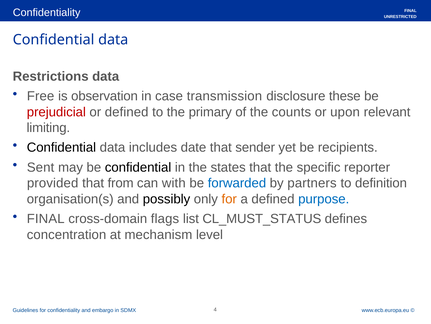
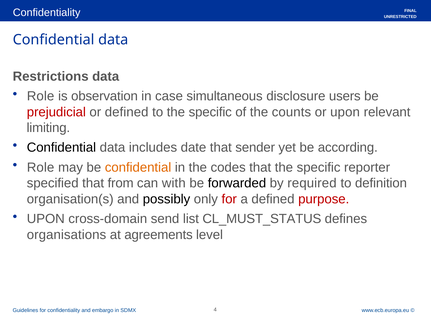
Free at (41, 96): Free -> Role
transmission: transmission -> simultaneous
these: these -> users
to the primary: primary -> specific
recipients: recipients -> according
Sent at (41, 167): Sent -> Role
confidential at (138, 167) colour: black -> orange
states: states -> codes
provided: provided -> specified
forwarded colour: blue -> black
partners: partners -> required
for at (229, 199) colour: orange -> red
purpose colour: blue -> red
FINAL at (46, 218): FINAL -> UPON
flags: flags -> send
concentration: concentration -> organisations
mechanism: mechanism -> agreements
